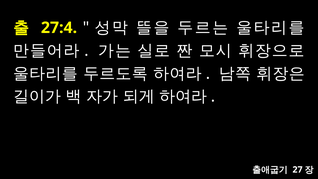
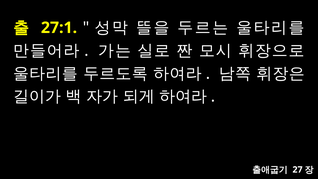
27:4: 27:4 -> 27:1
